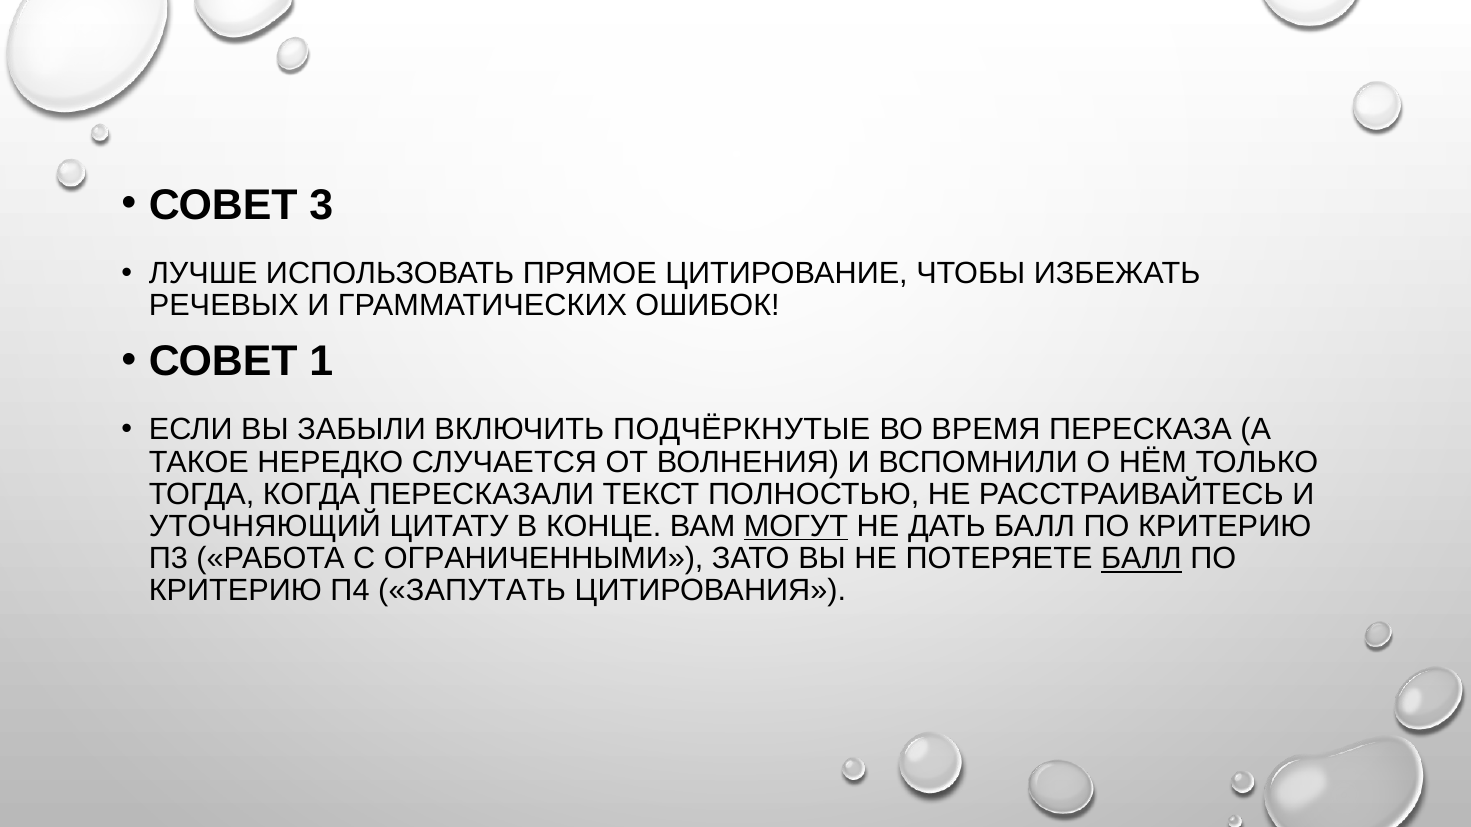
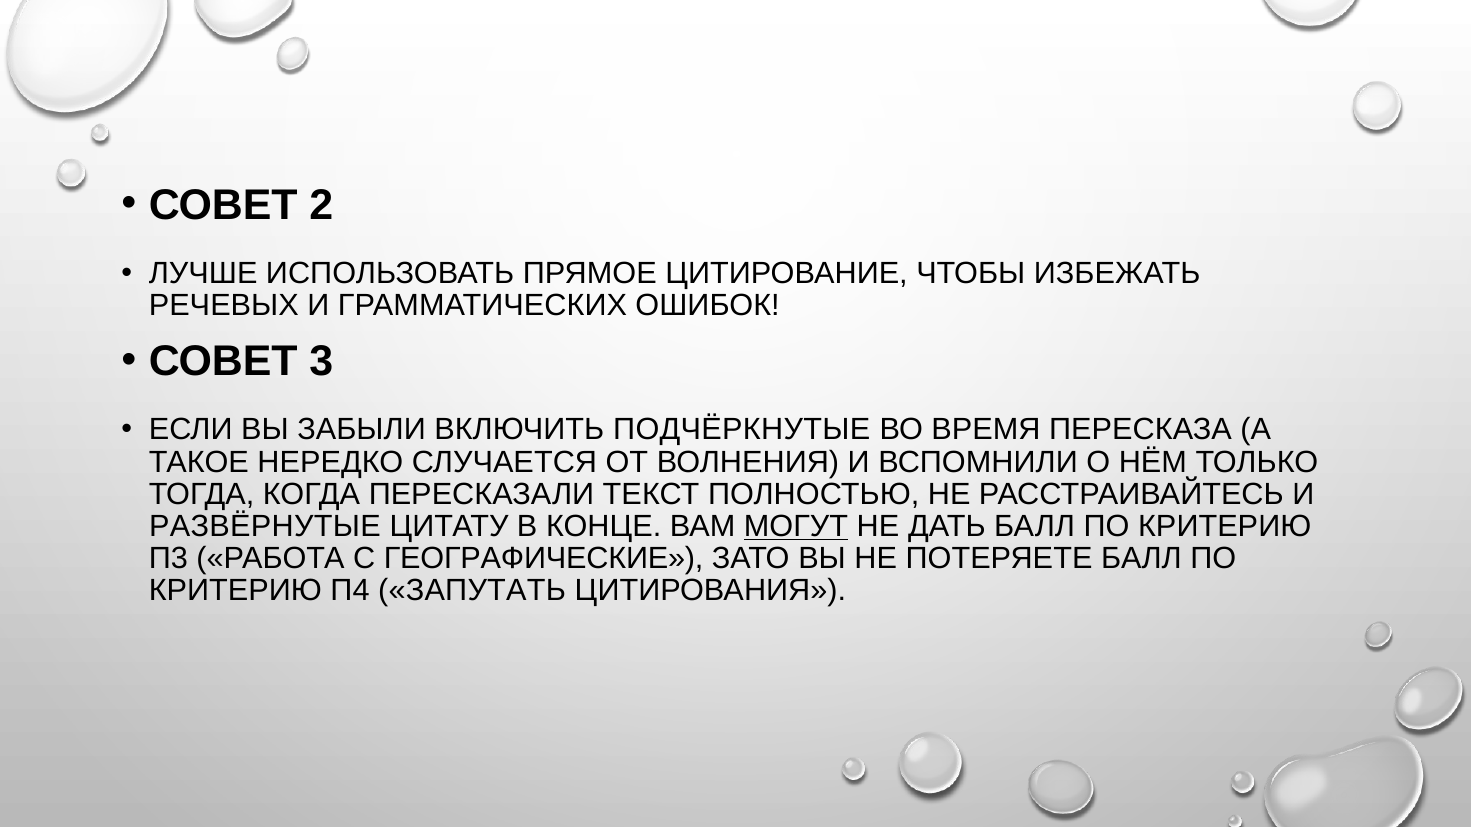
3: 3 -> 2
1: 1 -> 3
УТОЧНЯЮЩИЙ: УТОЧНЯЮЩИЙ -> РАЗВЁРНУТЫЕ
ОГРАНИЧЕННЫМИ: ОГРАНИЧЕННЫМИ -> ГЕОГРАФИЧЕСКИЕ
БАЛЛ at (1141, 559) underline: present -> none
